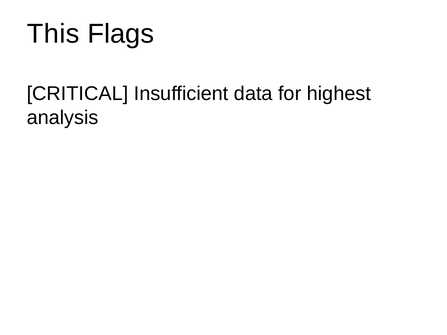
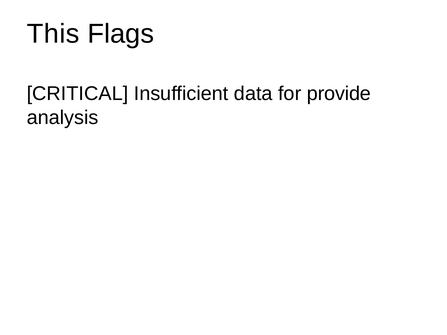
highest: highest -> provide
